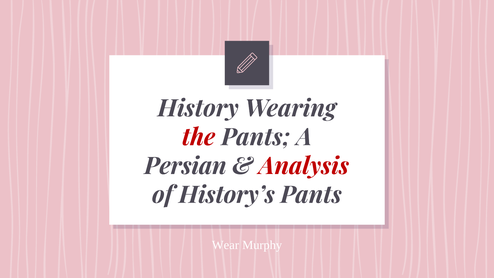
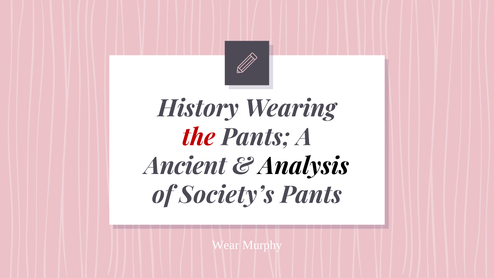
Persian: Persian -> Ancient
Analysis colour: red -> black
History’s: History’s -> Society’s
